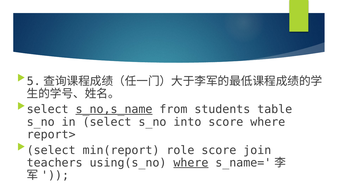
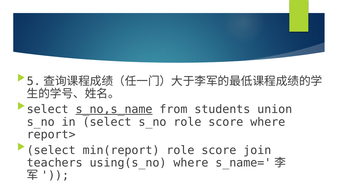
table: table -> union
s_no into: into -> role
where at (191, 163) underline: present -> none
